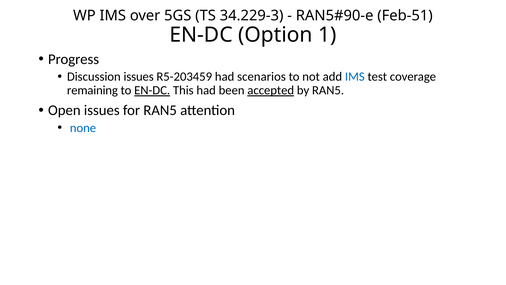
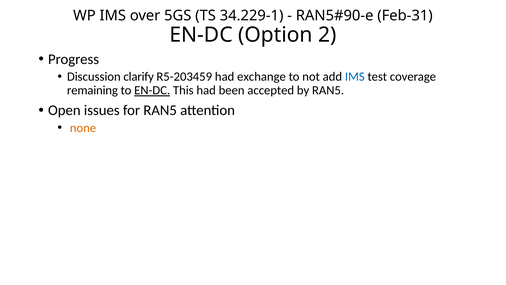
34.229-3: 34.229-3 -> 34.229-1
Feb-51: Feb-51 -> Feb-31
1: 1 -> 2
Discussion issues: issues -> clarify
scenarios: scenarios -> exchange
accepted underline: present -> none
none colour: blue -> orange
